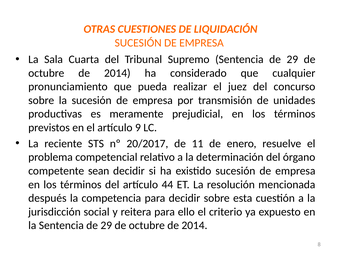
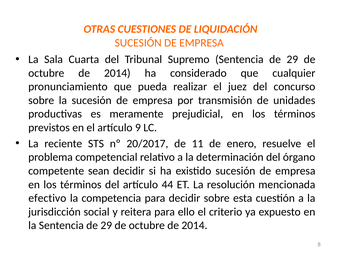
después: después -> efectivo
